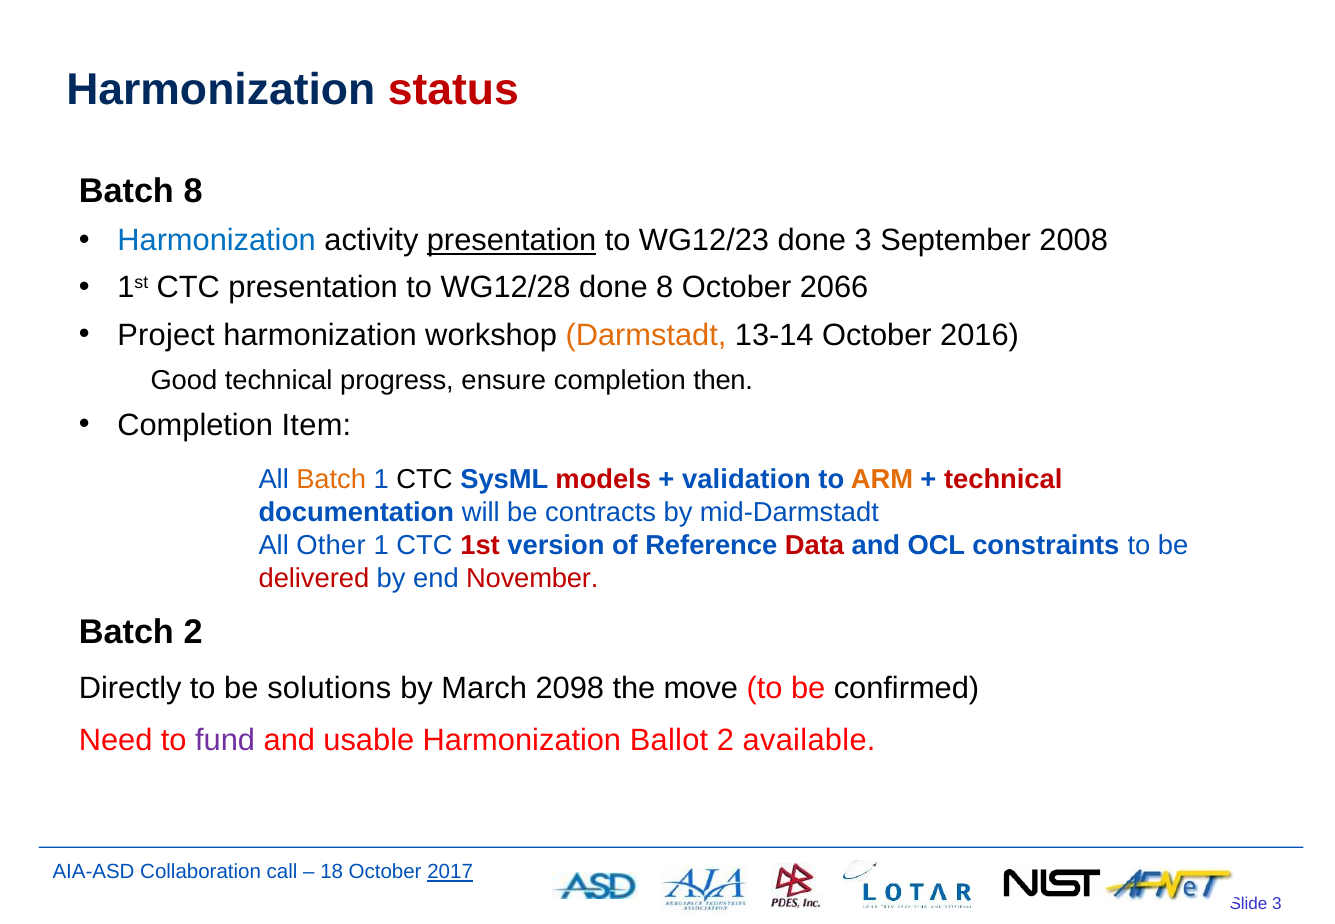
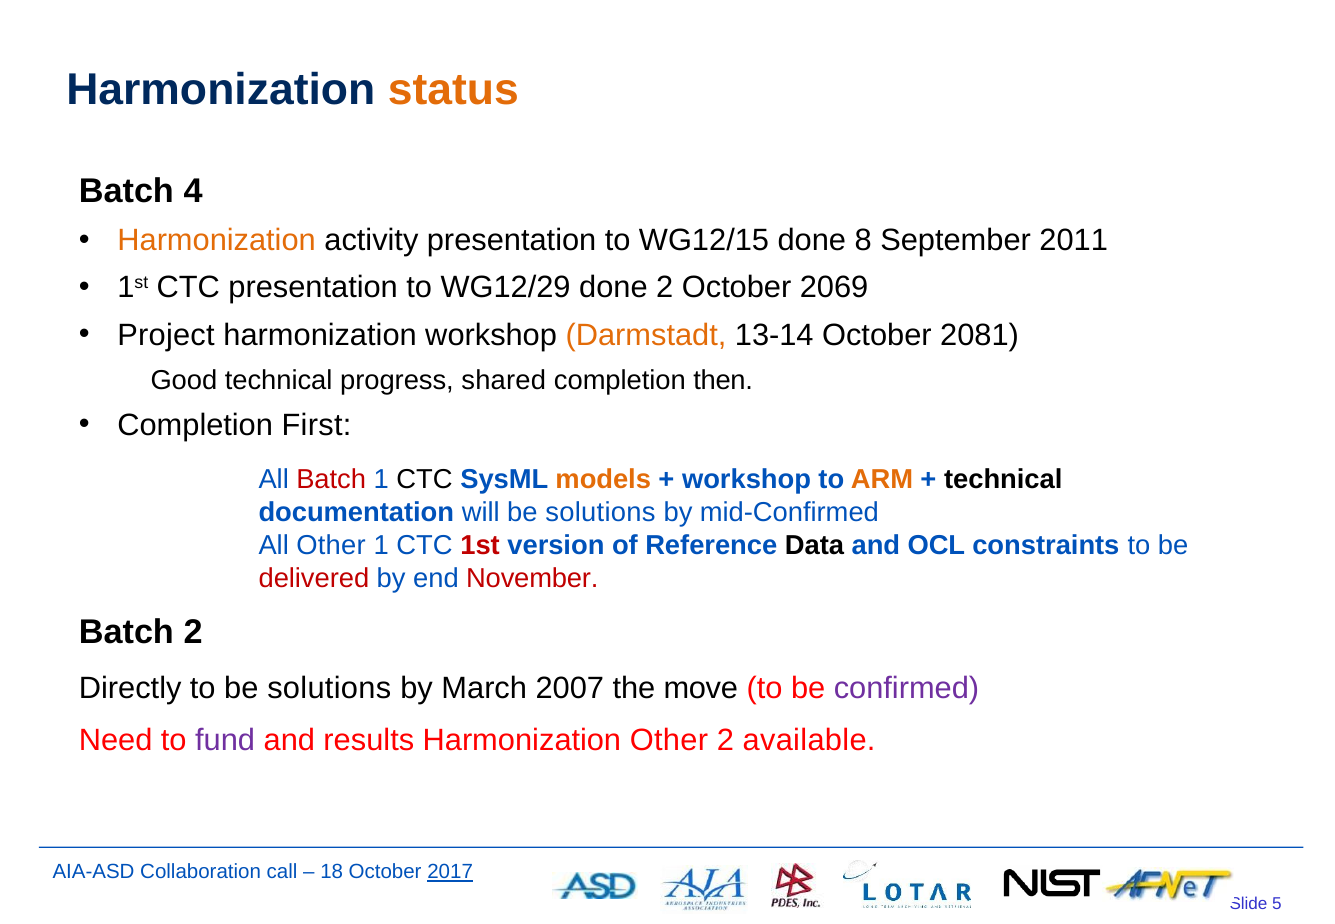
status colour: red -> orange
Batch 8: 8 -> 4
Harmonization at (217, 241) colour: blue -> orange
presentation at (512, 241) underline: present -> none
WG12/23: WG12/23 -> WG12/15
done 3: 3 -> 8
2008: 2008 -> 2011
WG12/28: WG12/28 -> WG12/29
done 8: 8 -> 2
2066: 2066 -> 2069
2016: 2016 -> 2081
ensure: ensure -> shared
Item: Item -> First
Batch at (331, 480) colour: orange -> red
models colour: red -> orange
validation at (746, 480): validation -> workshop
technical at (1003, 480) colour: red -> black
will be contracts: contracts -> solutions
mid-Darmstadt: mid-Darmstadt -> mid-Confirmed
Data colour: red -> black
2098: 2098 -> 2007
confirmed colour: black -> purple
usable: usable -> results
Harmonization Ballot: Ballot -> Other
3 at (1277, 904): 3 -> 5
